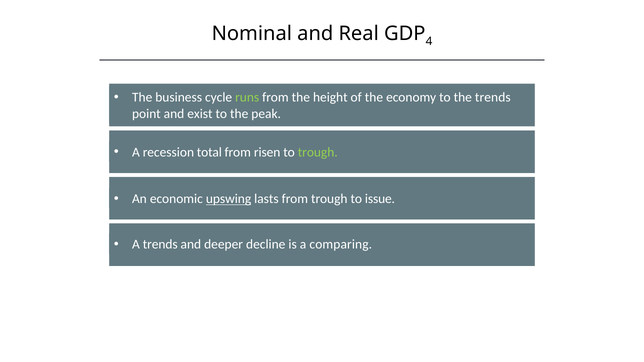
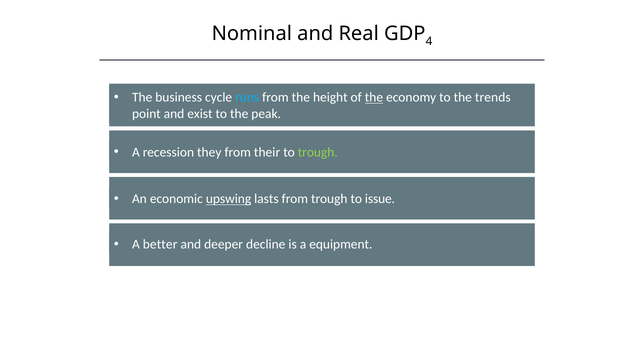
runs colour: light green -> light blue
the at (374, 98) underline: none -> present
total: total -> they
risen: risen -> their
A trends: trends -> better
comparing: comparing -> equipment
